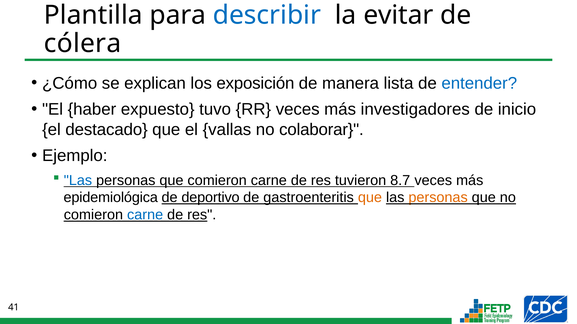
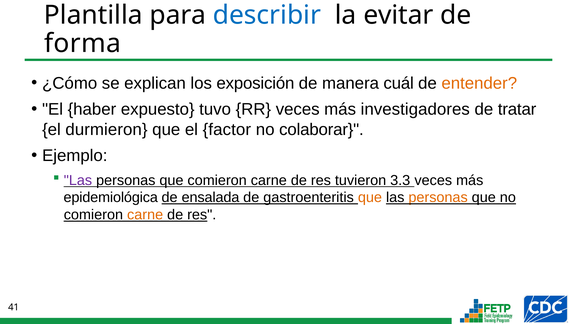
cólera: cólera -> forma
lista: lista -> cuál
entender colour: blue -> orange
inicio: inicio -> tratar
destacado: destacado -> durmieron
vallas: vallas -> factor
Las at (78, 181) colour: blue -> purple
8.7: 8.7 -> 3.3
deportivo: deportivo -> ensalada
carne at (145, 215) colour: blue -> orange
